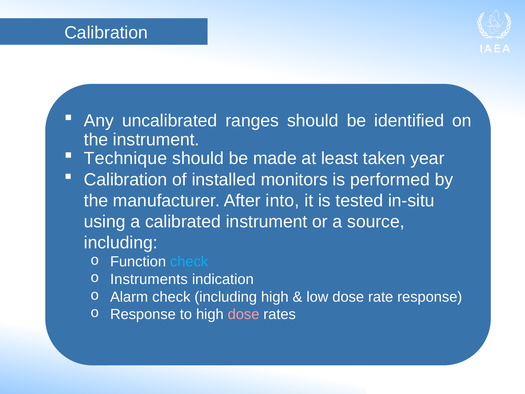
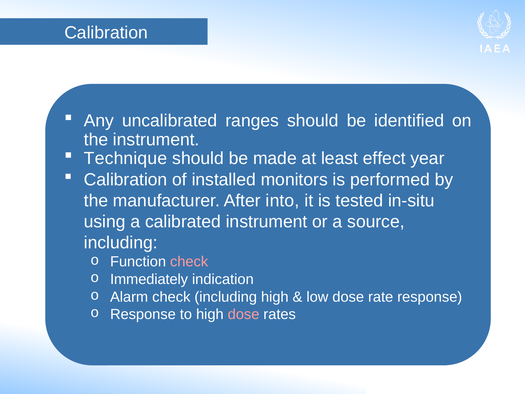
taken: taken -> effect
check at (189, 262) colour: light blue -> pink
Instruments: Instruments -> Immediately
